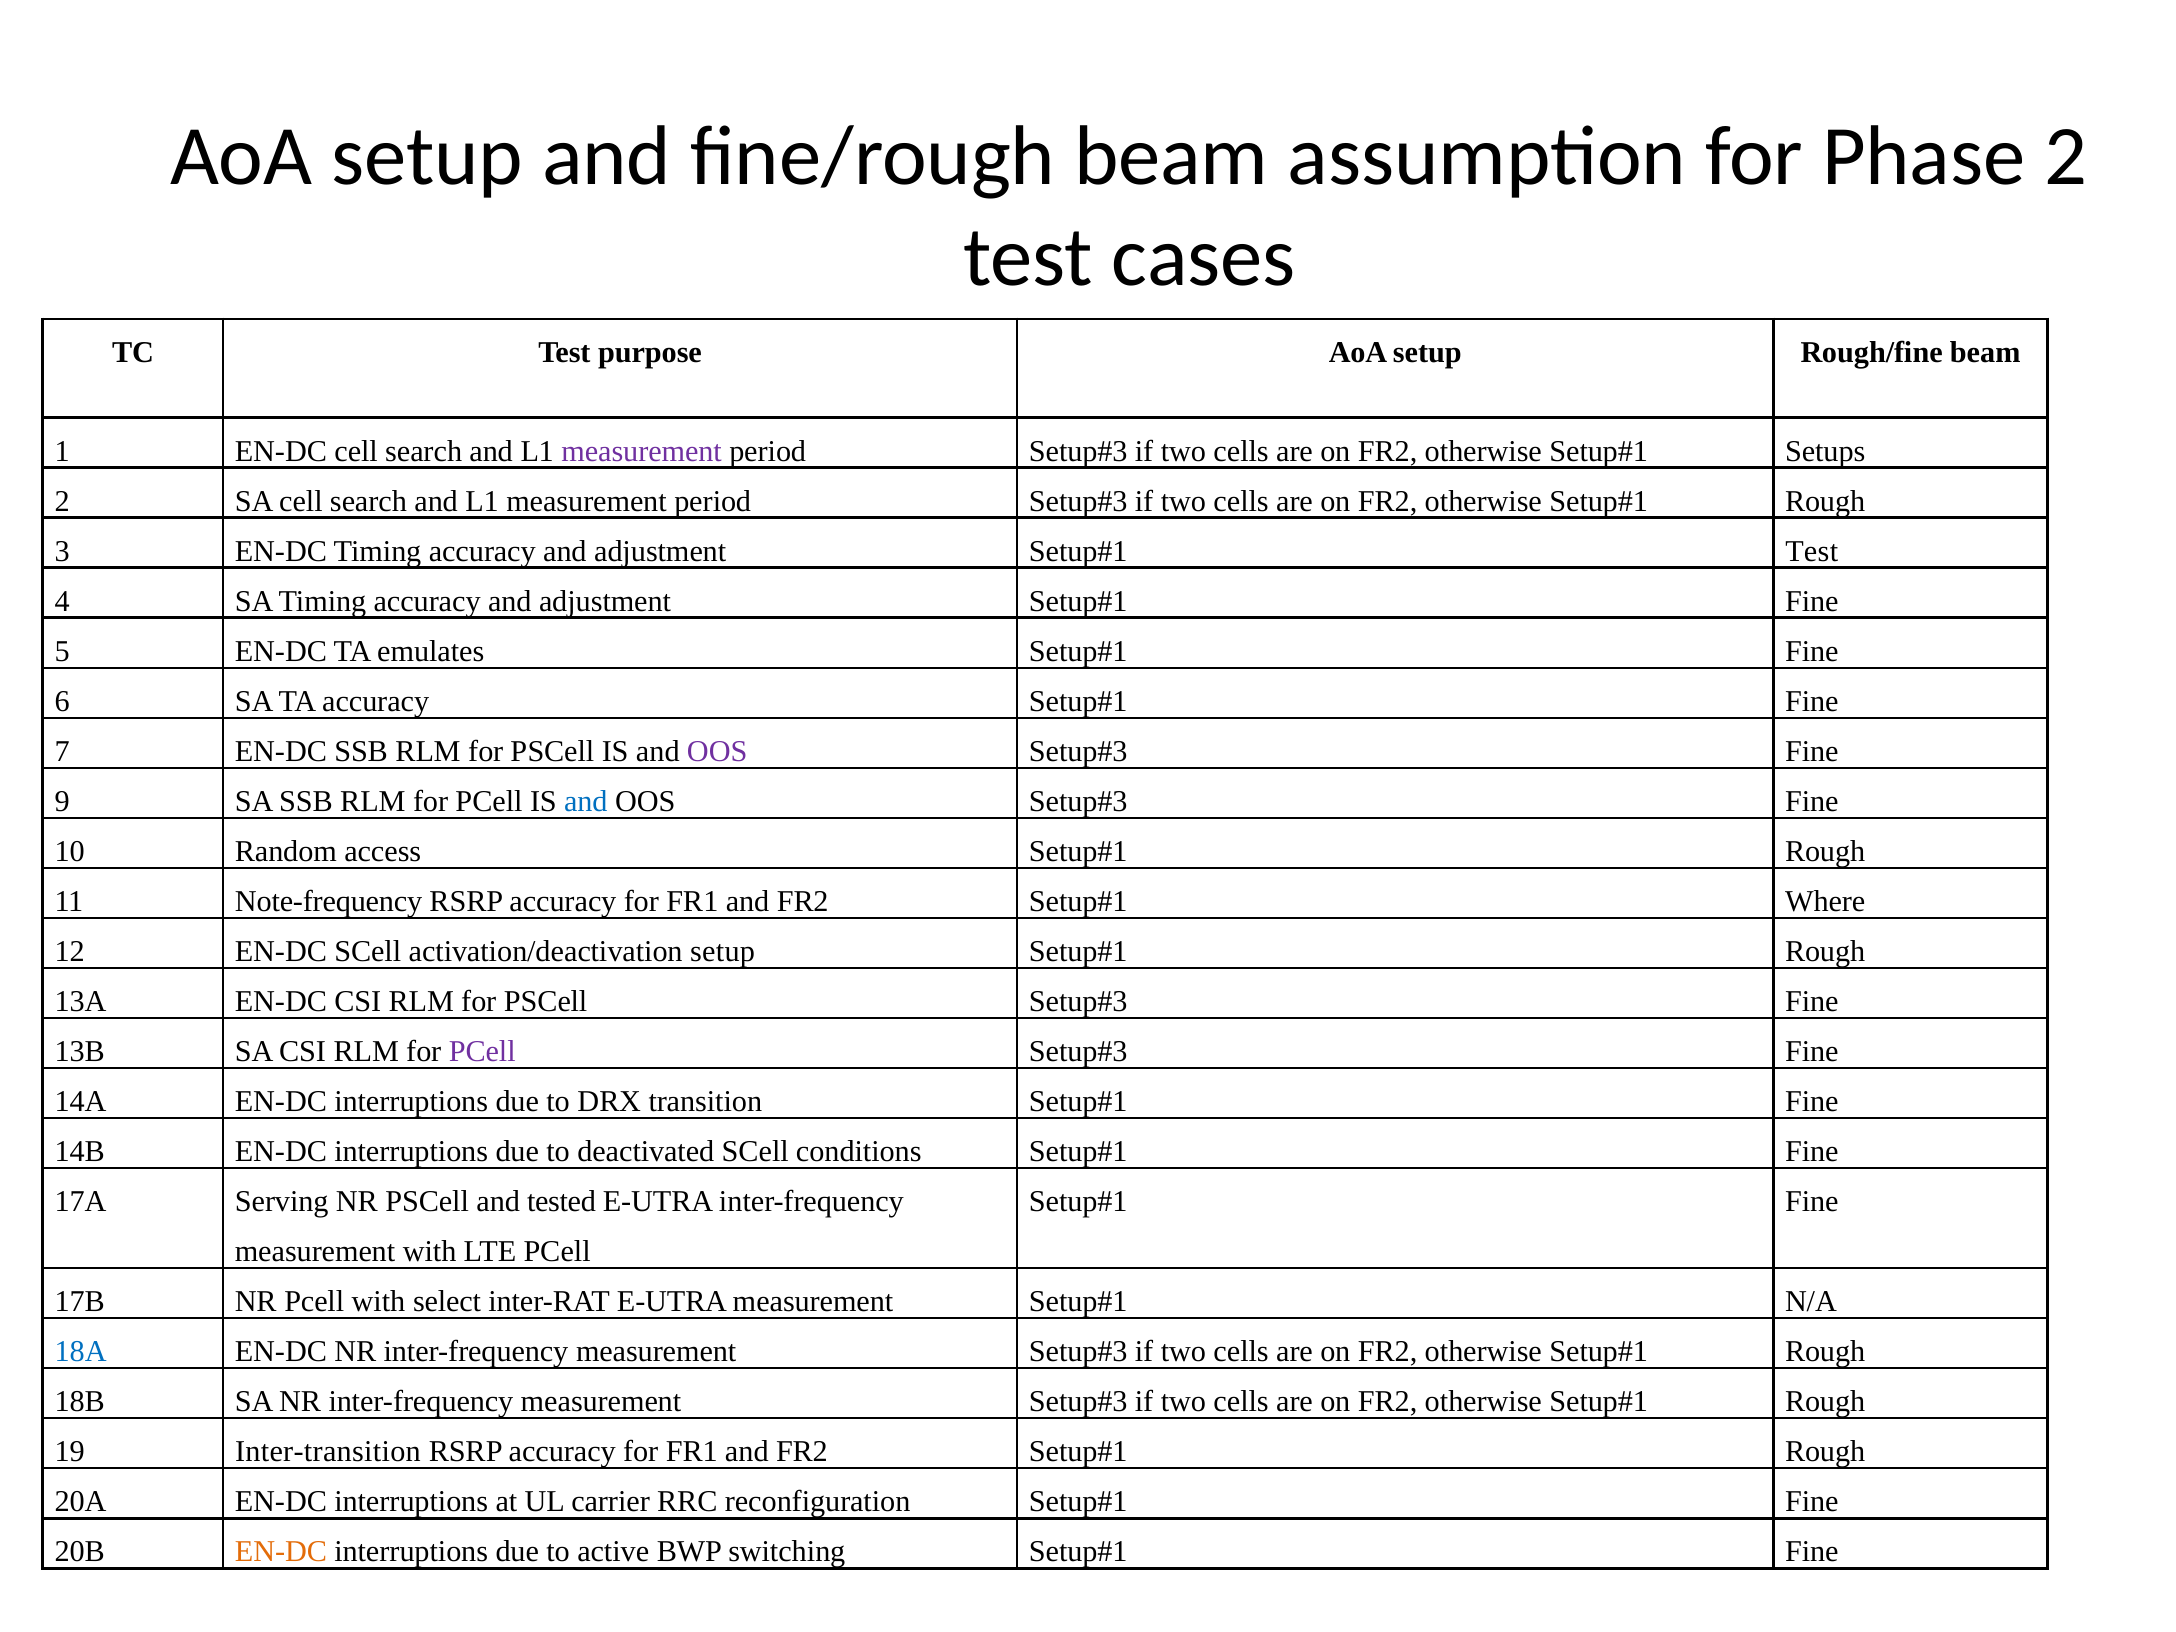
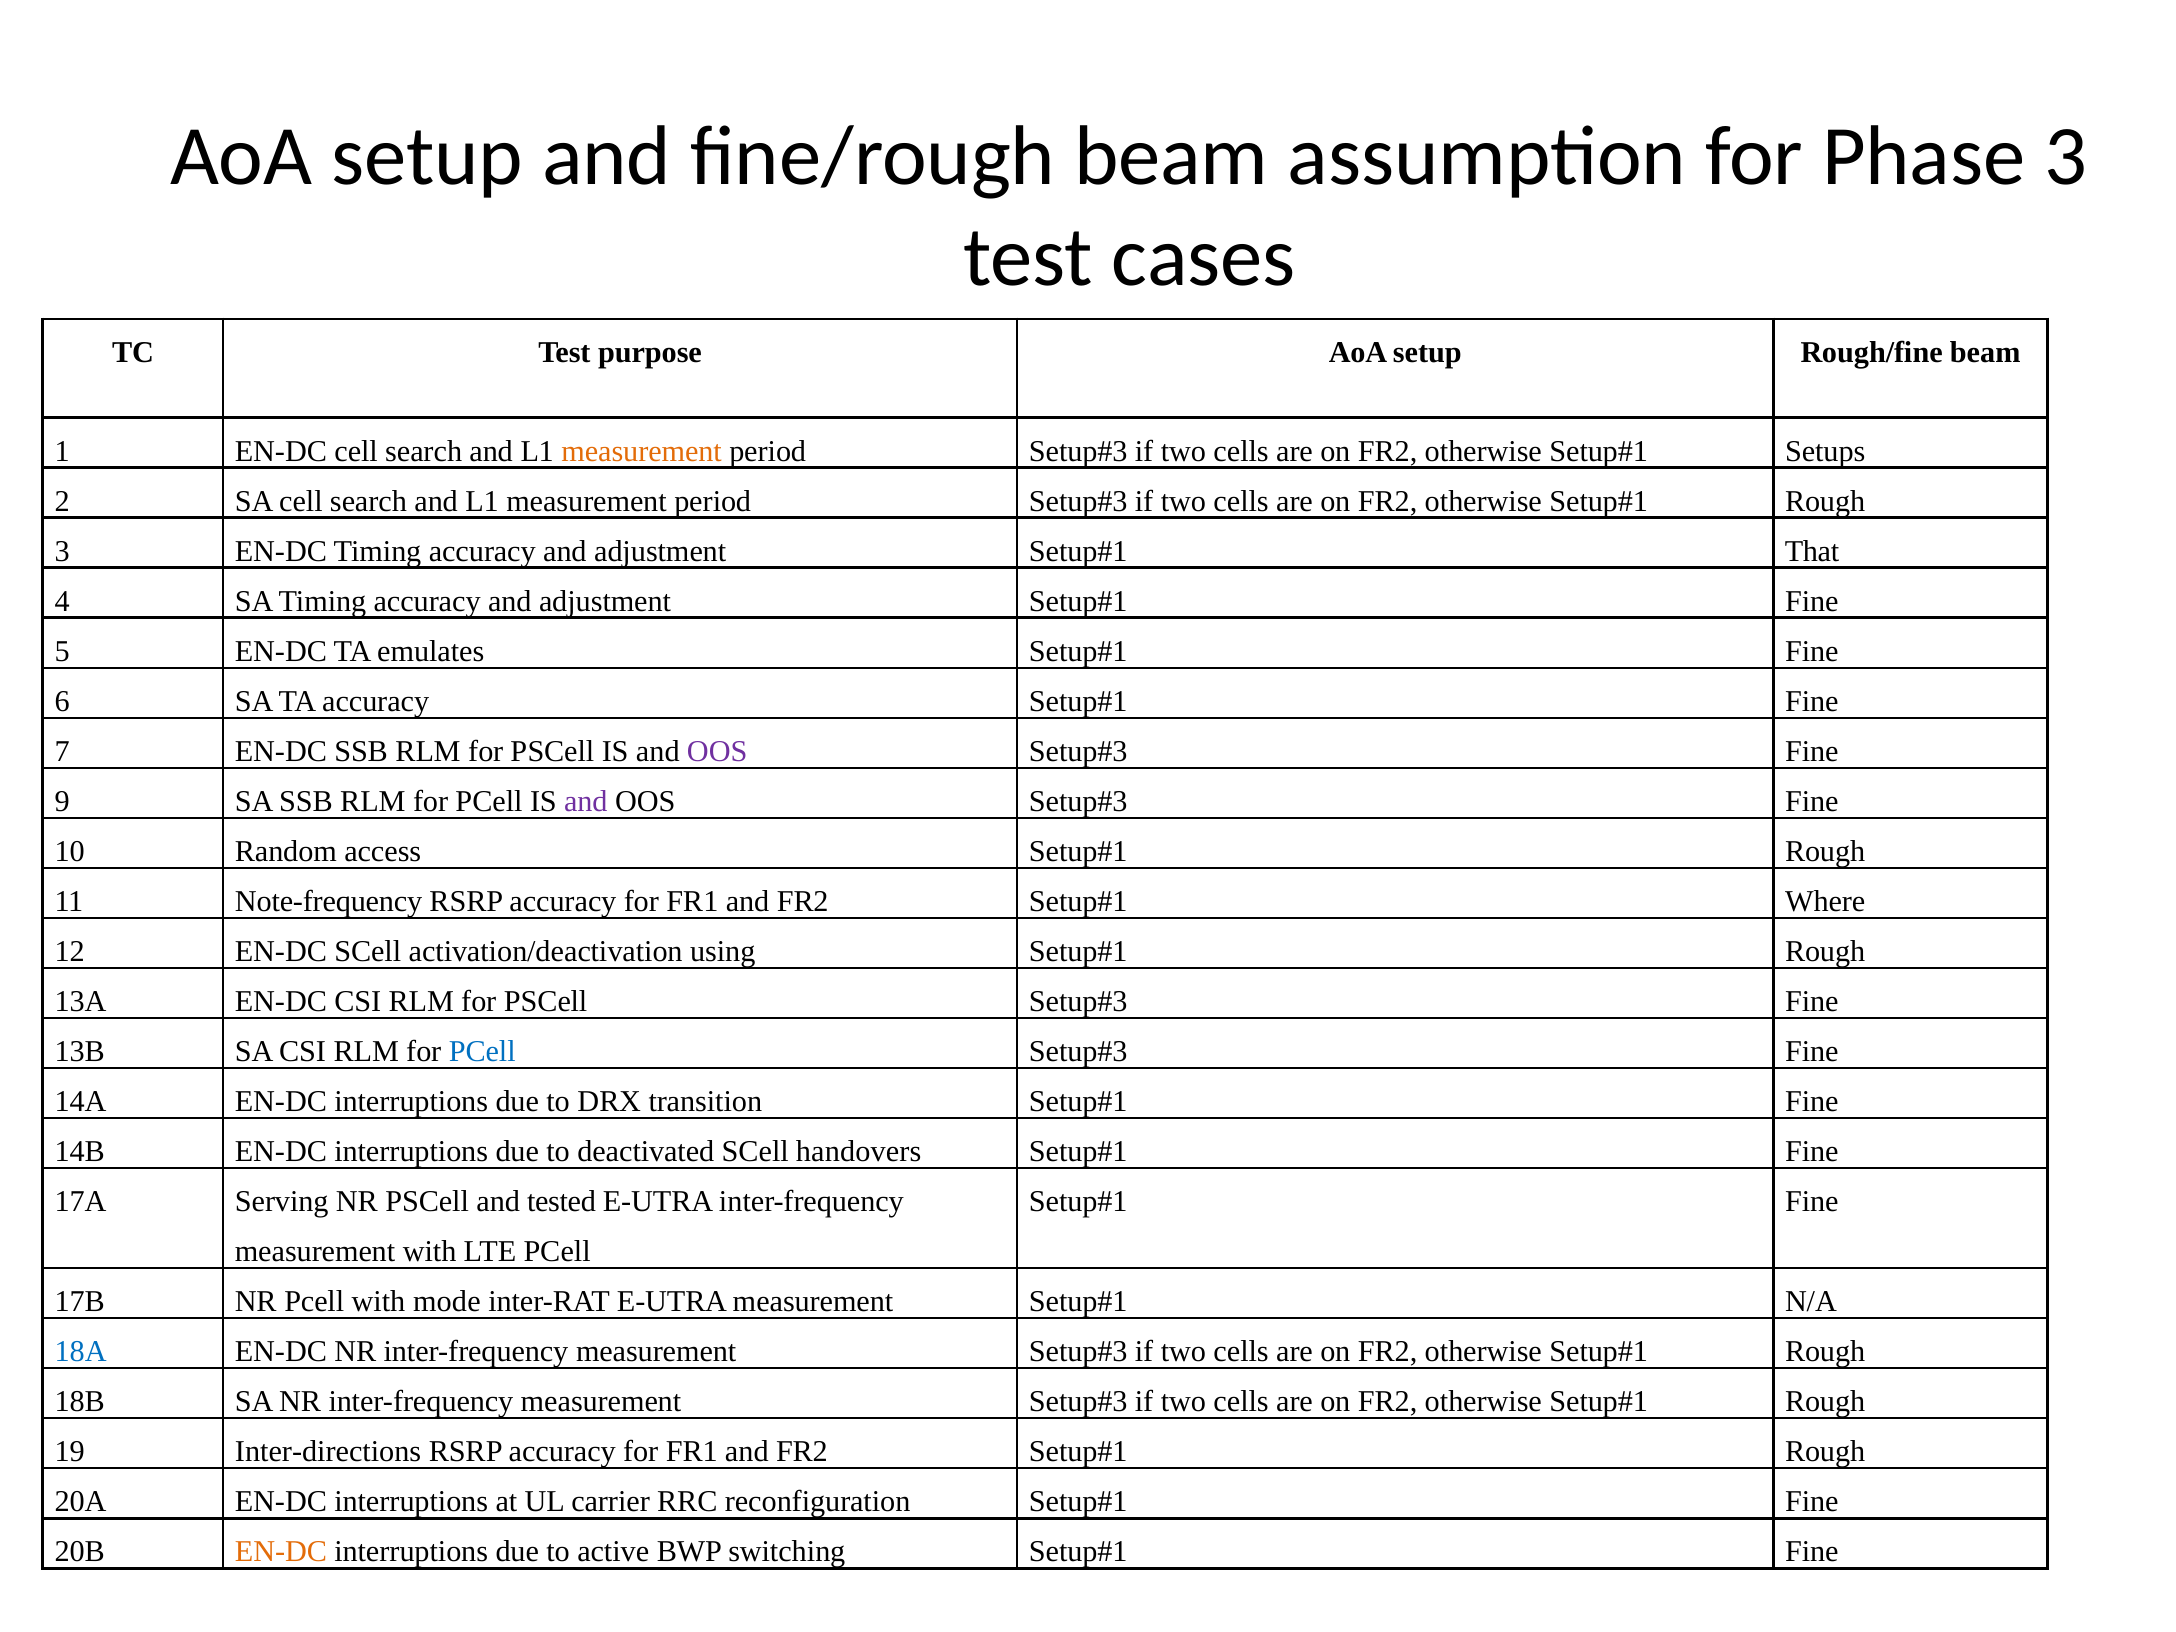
Phase 2: 2 -> 3
measurement at (642, 451) colour: purple -> orange
Test at (1812, 551): Test -> That
and at (586, 801) colour: blue -> purple
activation/deactivation setup: setup -> using
PCell at (482, 1051) colour: purple -> blue
conditions: conditions -> handovers
select: select -> mode
Inter-transition: Inter-transition -> Inter-directions
